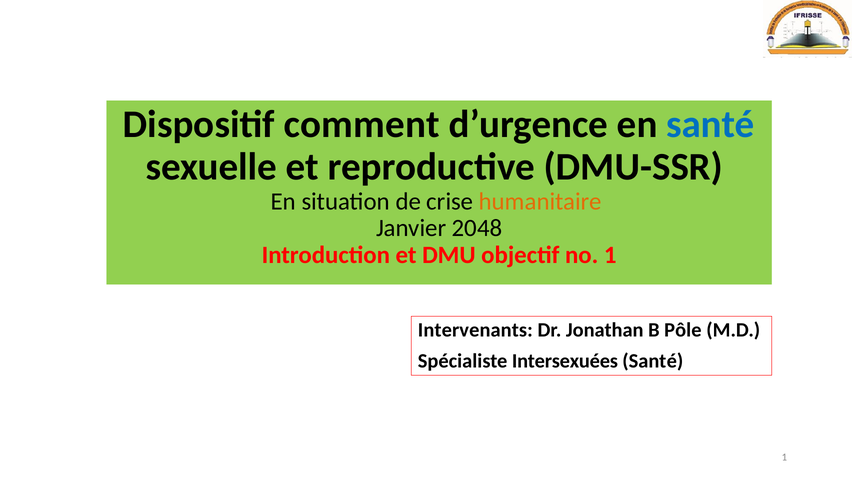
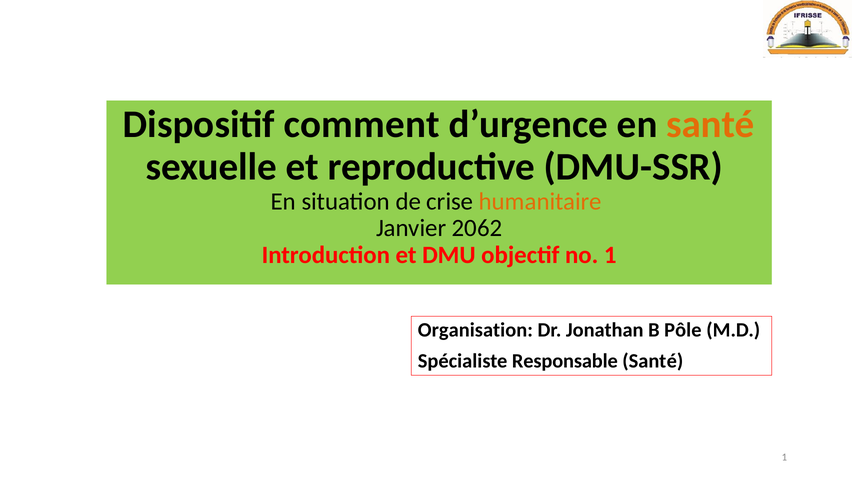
santé at (710, 125) colour: blue -> orange
2048: 2048 -> 2062
Intervenants: Intervenants -> Organisation
Intersexuées: Intersexuées -> Responsable
